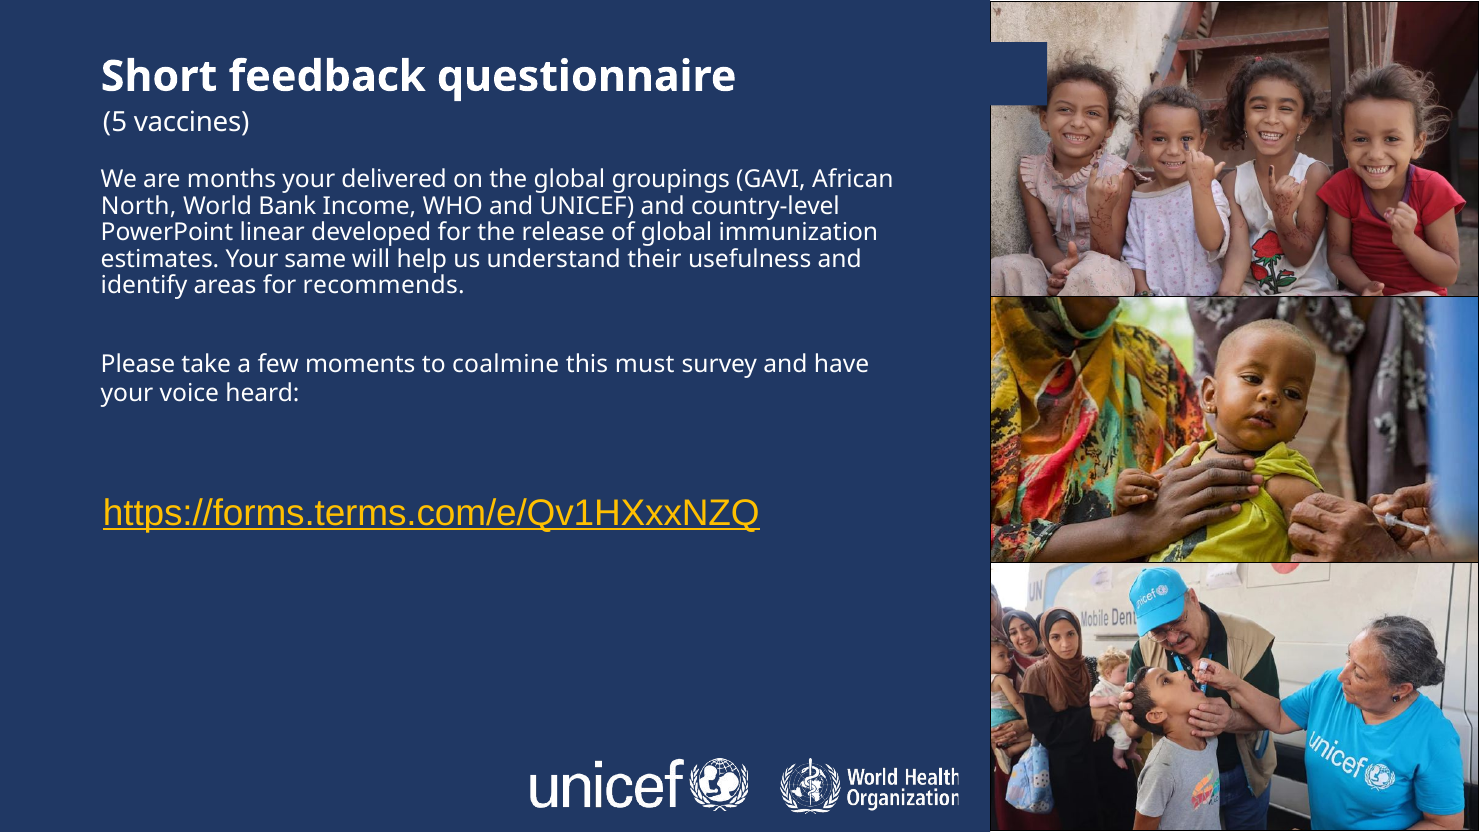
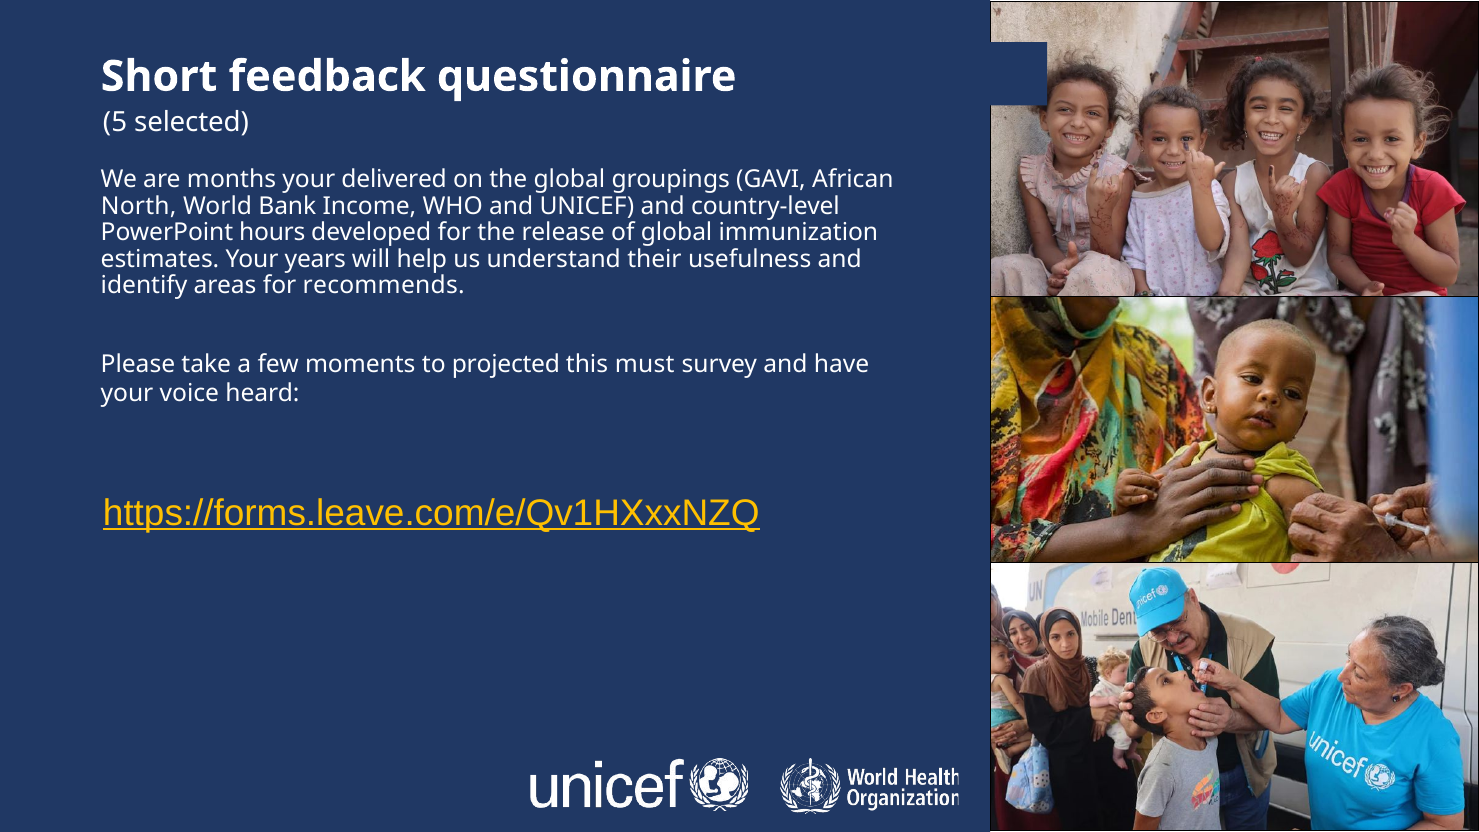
vaccines: vaccines -> selected
linear: linear -> hours
same: same -> years
coalmine: coalmine -> projected
https://forms.terms.com/e/Qv1HXxxNZQ: https://forms.terms.com/e/Qv1HXxxNZQ -> https://forms.leave.com/e/Qv1HXxxNZQ
